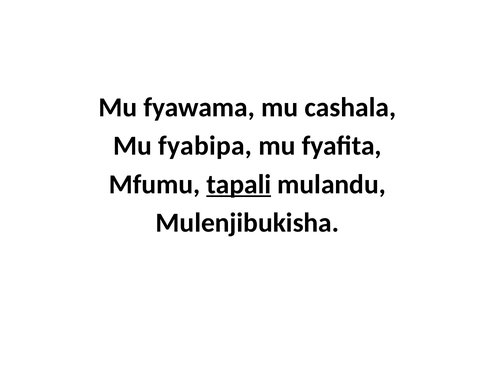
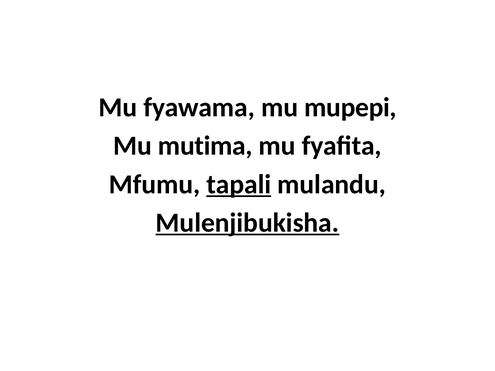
cashala: cashala -> mupepi
fyabipa: fyabipa -> mutima
Mulenjibukisha underline: none -> present
